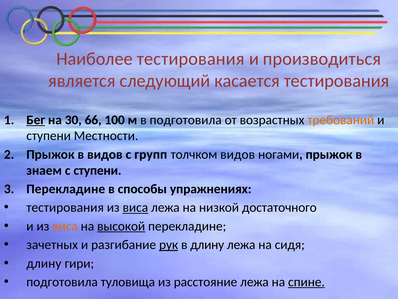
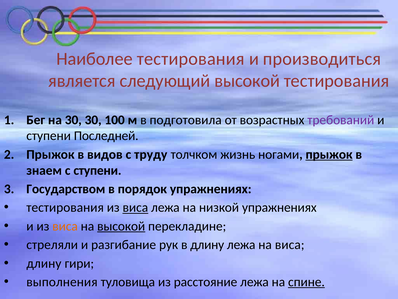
следующий касается: касается -> высокой
Бег underline: present -> none
30 66: 66 -> 30
требований colour: orange -> purple
Местности: Местности -> Последней
групп: групп -> труду
толчком видов: видов -> жизнь
прыжок at (329, 154) underline: none -> present
Перекладине at (66, 189): Перекладине -> Государством
способы: способы -> порядок
низкой достаточного: достаточного -> упражнениях
зачетных: зачетных -> стреляли
рук underline: present -> none
на сидя: сидя -> виса
подготовила at (62, 282): подготовила -> выполнения
